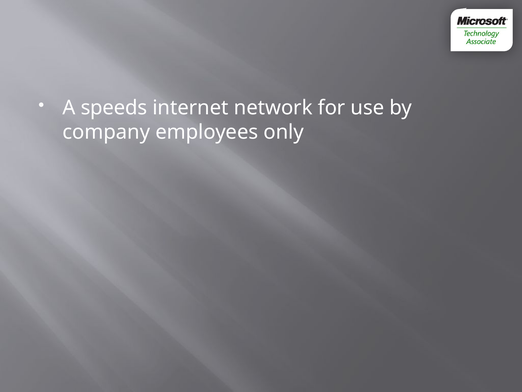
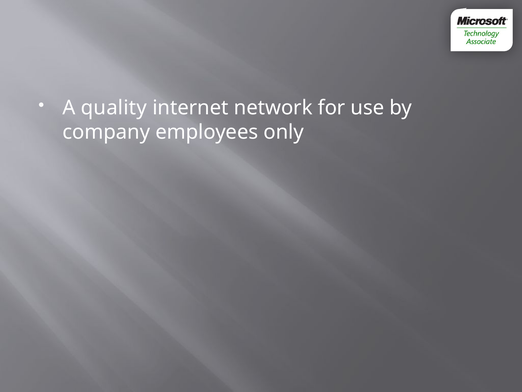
speeds: speeds -> quality
